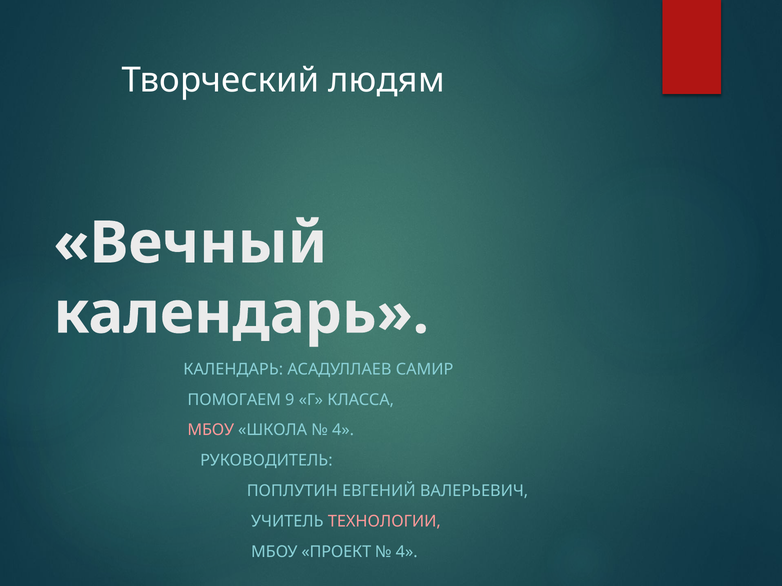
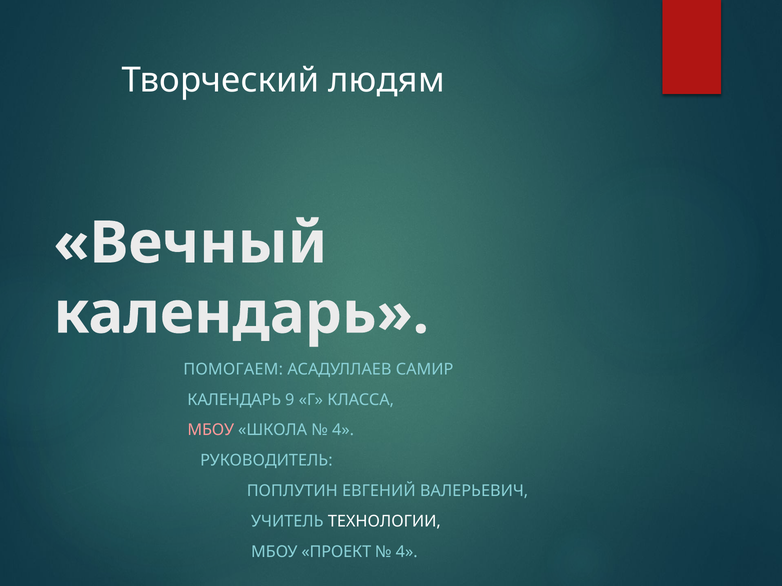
КАЛЕНДАРЬ at (233, 370): КАЛЕНДАРЬ -> ПОМОГАЕМ
ПОМОГАЕМ at (234, 400): ПОМОГАЕМ -> КАЛЕНДАРЬ
ТЕХНОЛОГИИ colour: pink -> white
